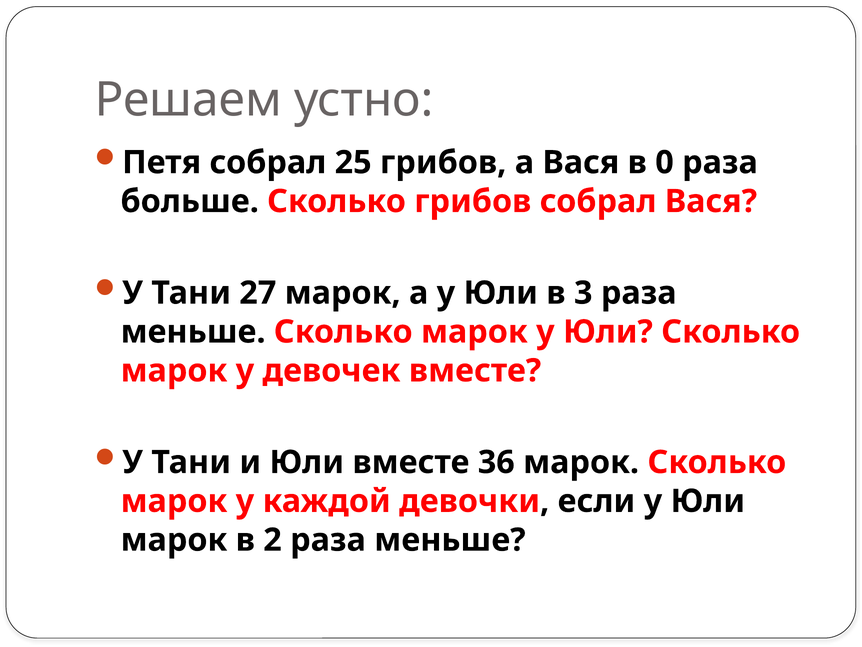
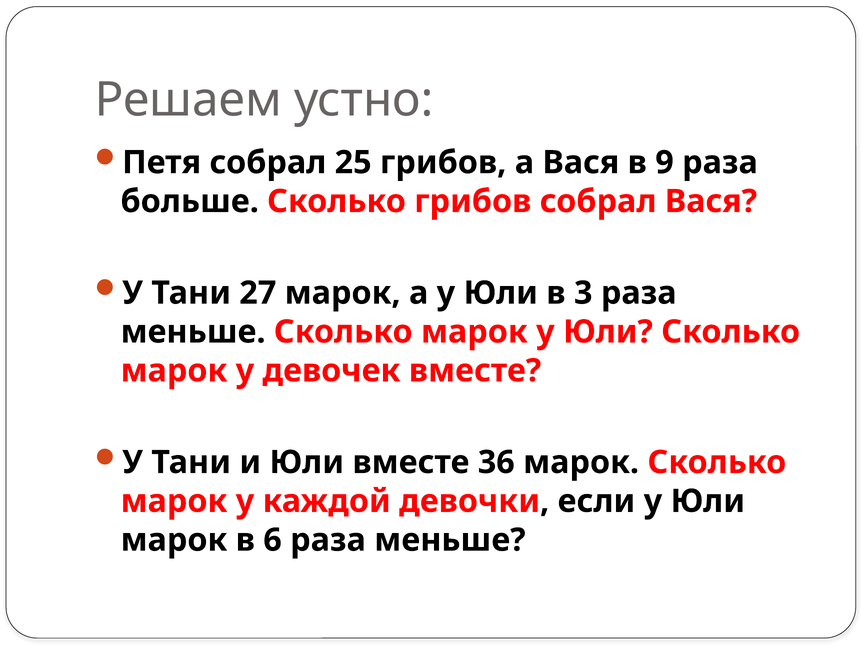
0: 0 -> 9
2: 2 -> 6
